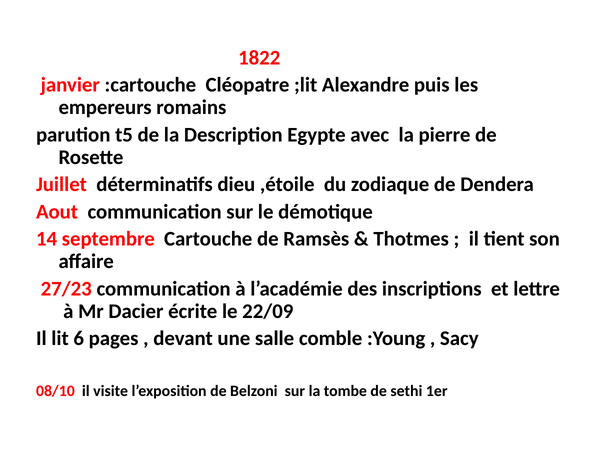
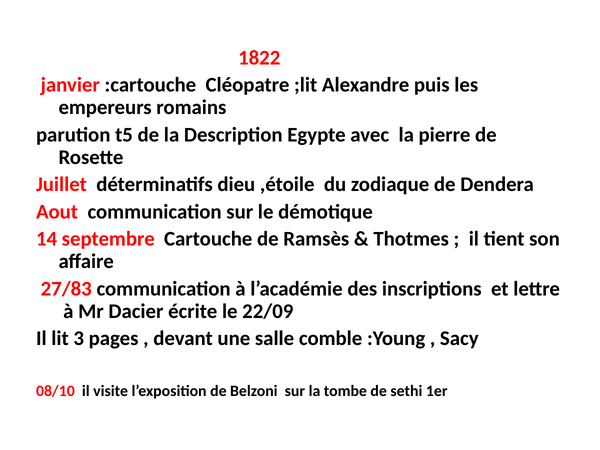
27/23: 27/23 -> 27/83
6: 6 -> 3
